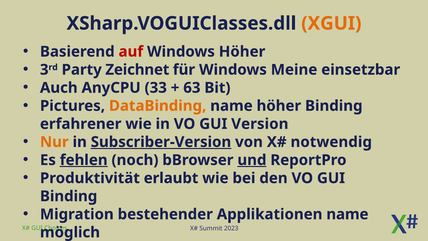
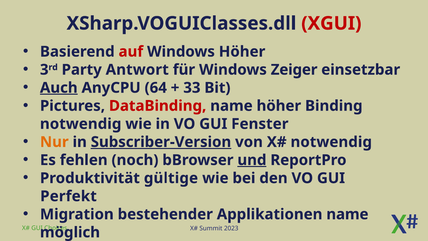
XGUI colour: orange -> red
Zeichnet: Zeichnet -> Antwort
Meine: Meine -> Zeiger
Auch underline: none -> present
33: 33 -> 64
63: 63 -> 33
DataBinding colour: orange -> red
erfahrener at (81, 124): erfahrener -> notwendig
Version: Version -> Fenster
fehlen underline: present -> none
erlaubt: erlaubt -> gültige
Binding at (69, 196): Binding -> Perfekt
